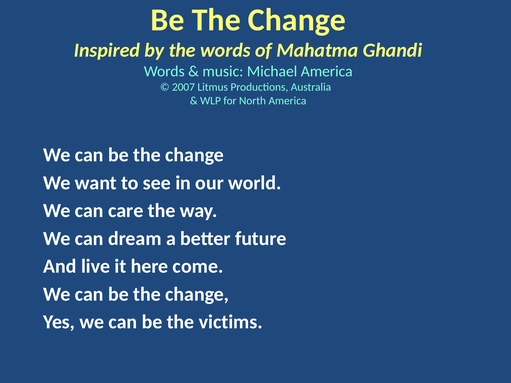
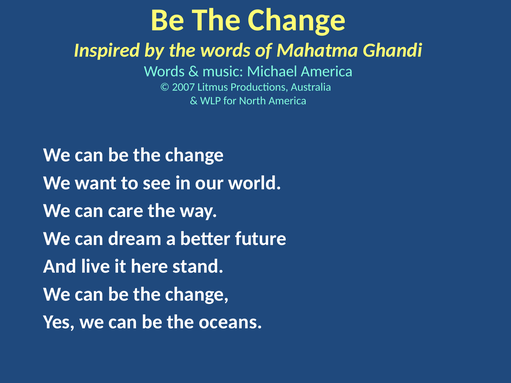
come: come -> stand
victims: victims -> oceans
